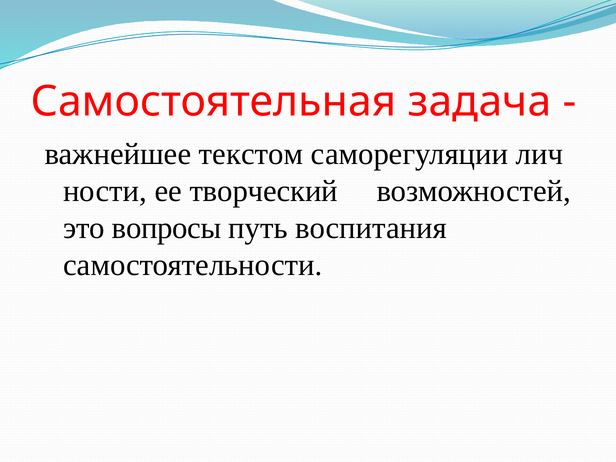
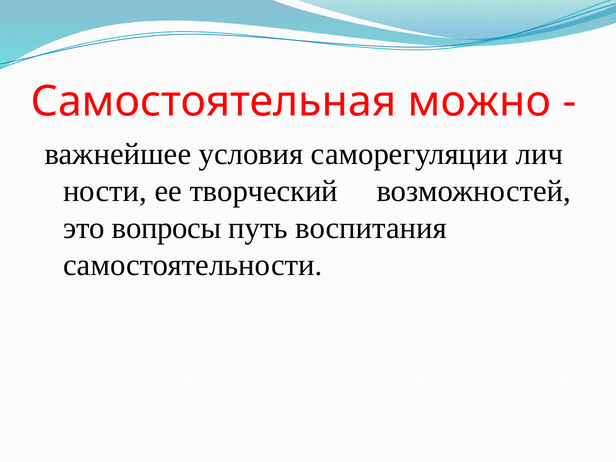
задача: задача -> можно
текстом: текстом -> условия
